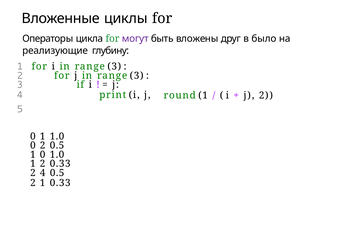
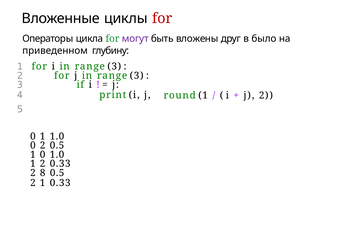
for at (162, 18) colour: black -> red
реализующие: реализующие -> приведенном
2 4: 4 -> 8
